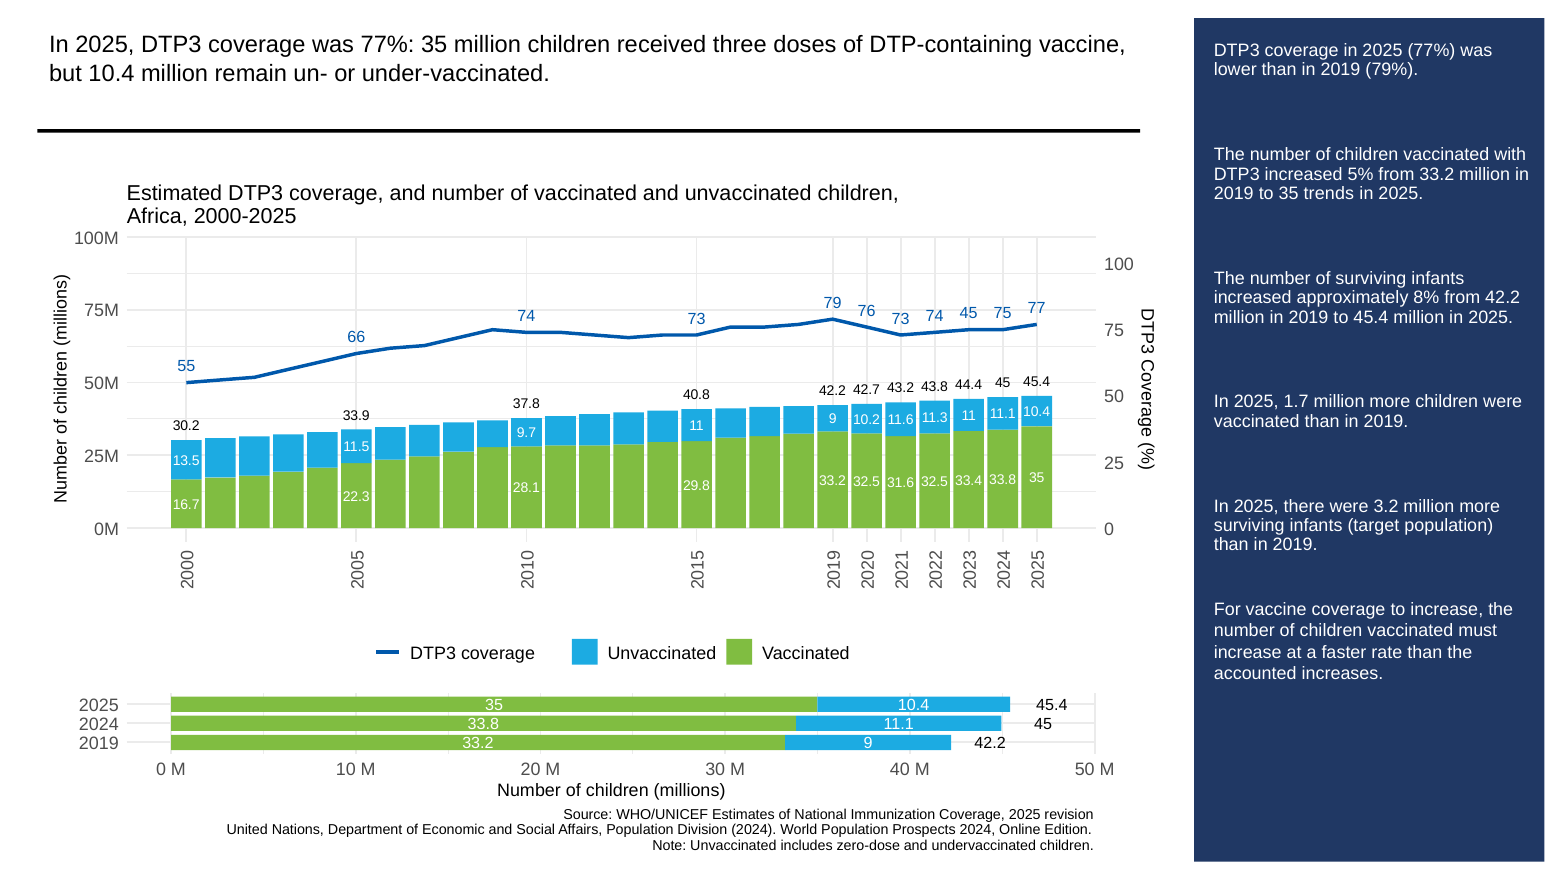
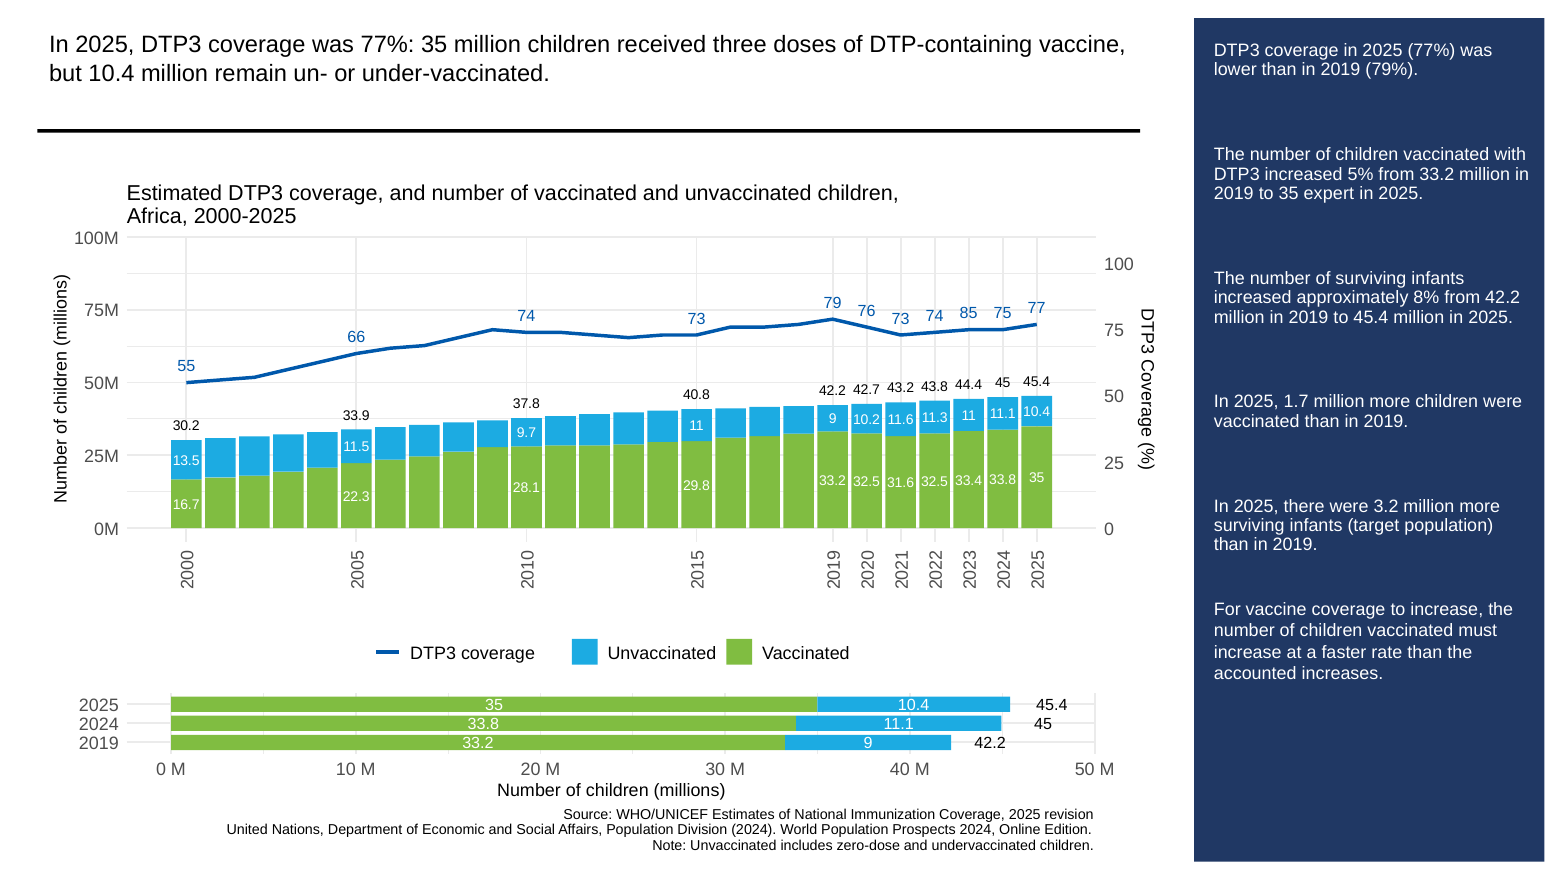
trends: trends -> expert
74 45: 45 -> 85
